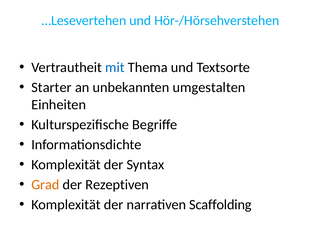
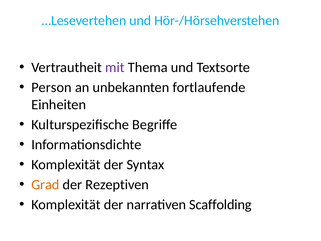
mit colour: blue -> purple
Starter: Starter -> Person
umgestalten: umgestalten -> fortlaufende
